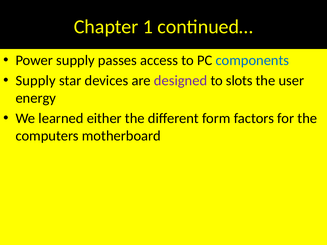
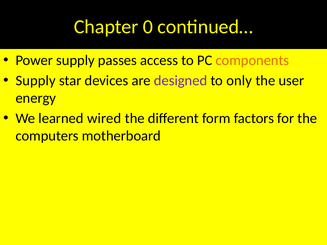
1: 1 -> 0
components colour: blue -> orange
slots: slots -> only
either: either -> wired
